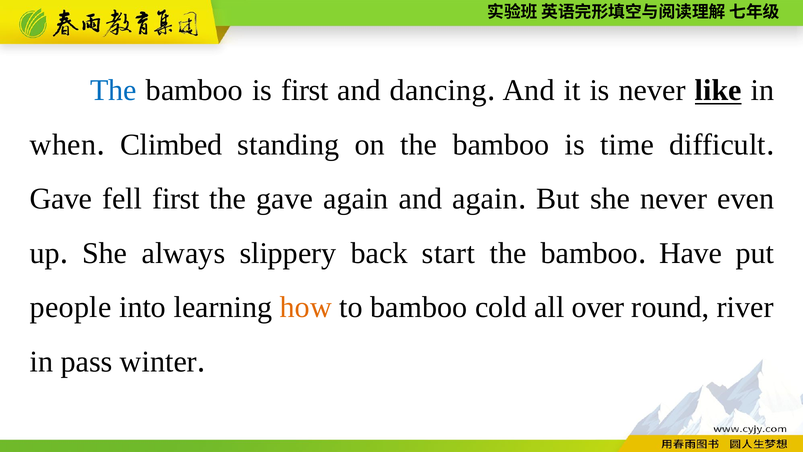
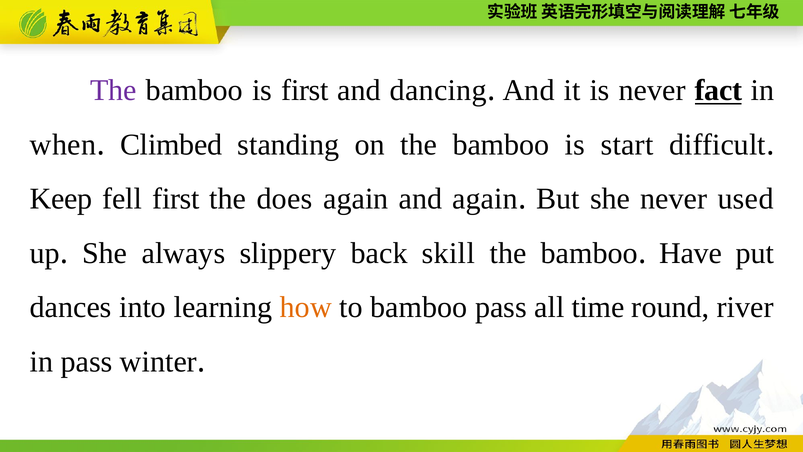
The at (113, 90) colour: blue -> purple
like: like -> fact
time: time -> start
Gave at (61, 199): Gave -> Keep
the gave: gave -> does
even: even -> used
start: start -> skill
people: people -> dances
bamboo cold: cold -> pass
over: over -> time
